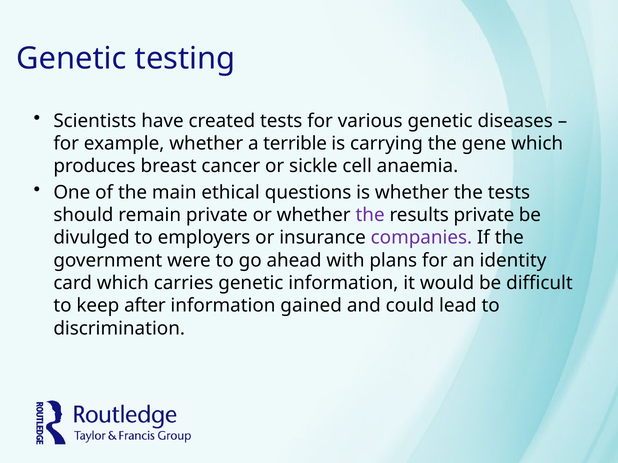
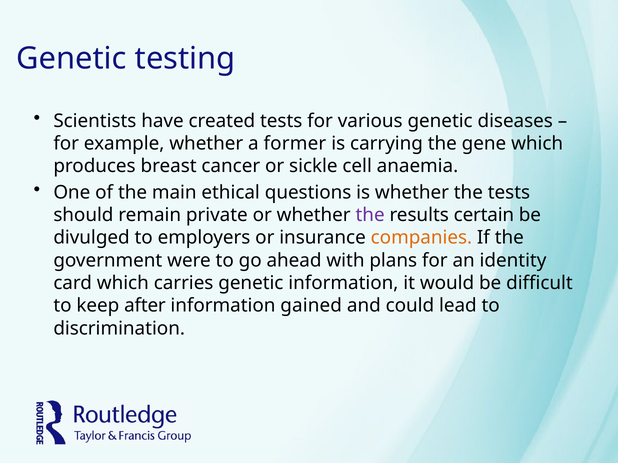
terrible: terrible -> former
results private: private -> certain
companies colour: purple -> orange
